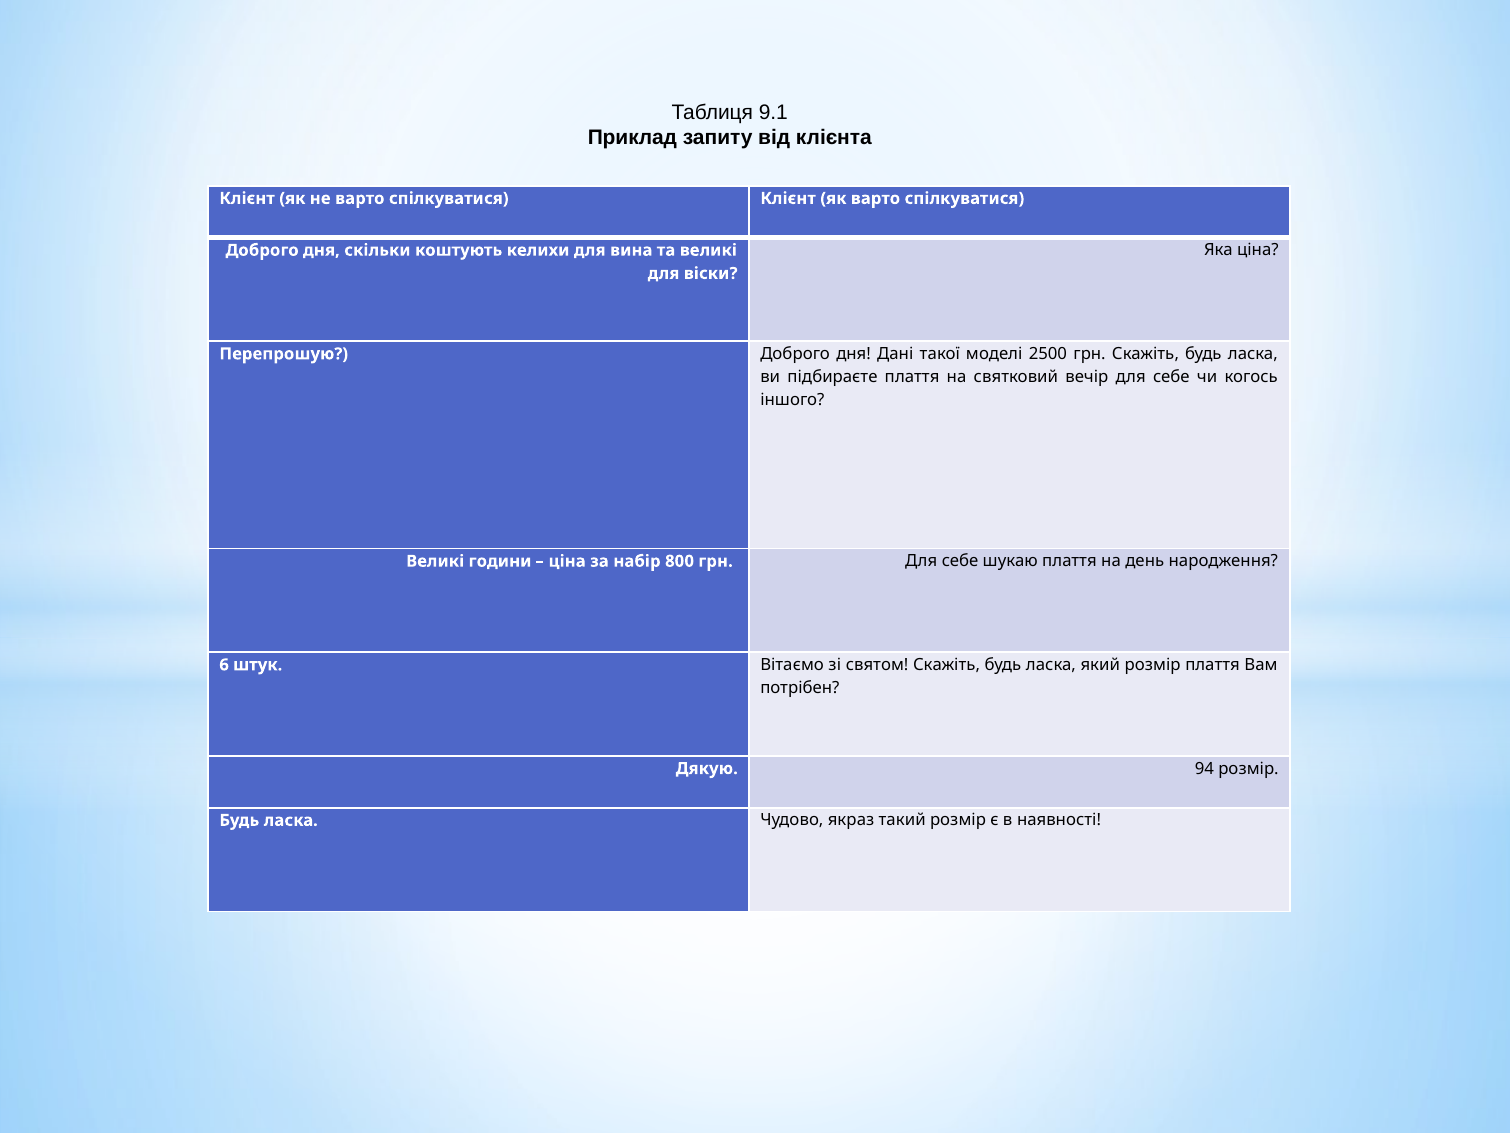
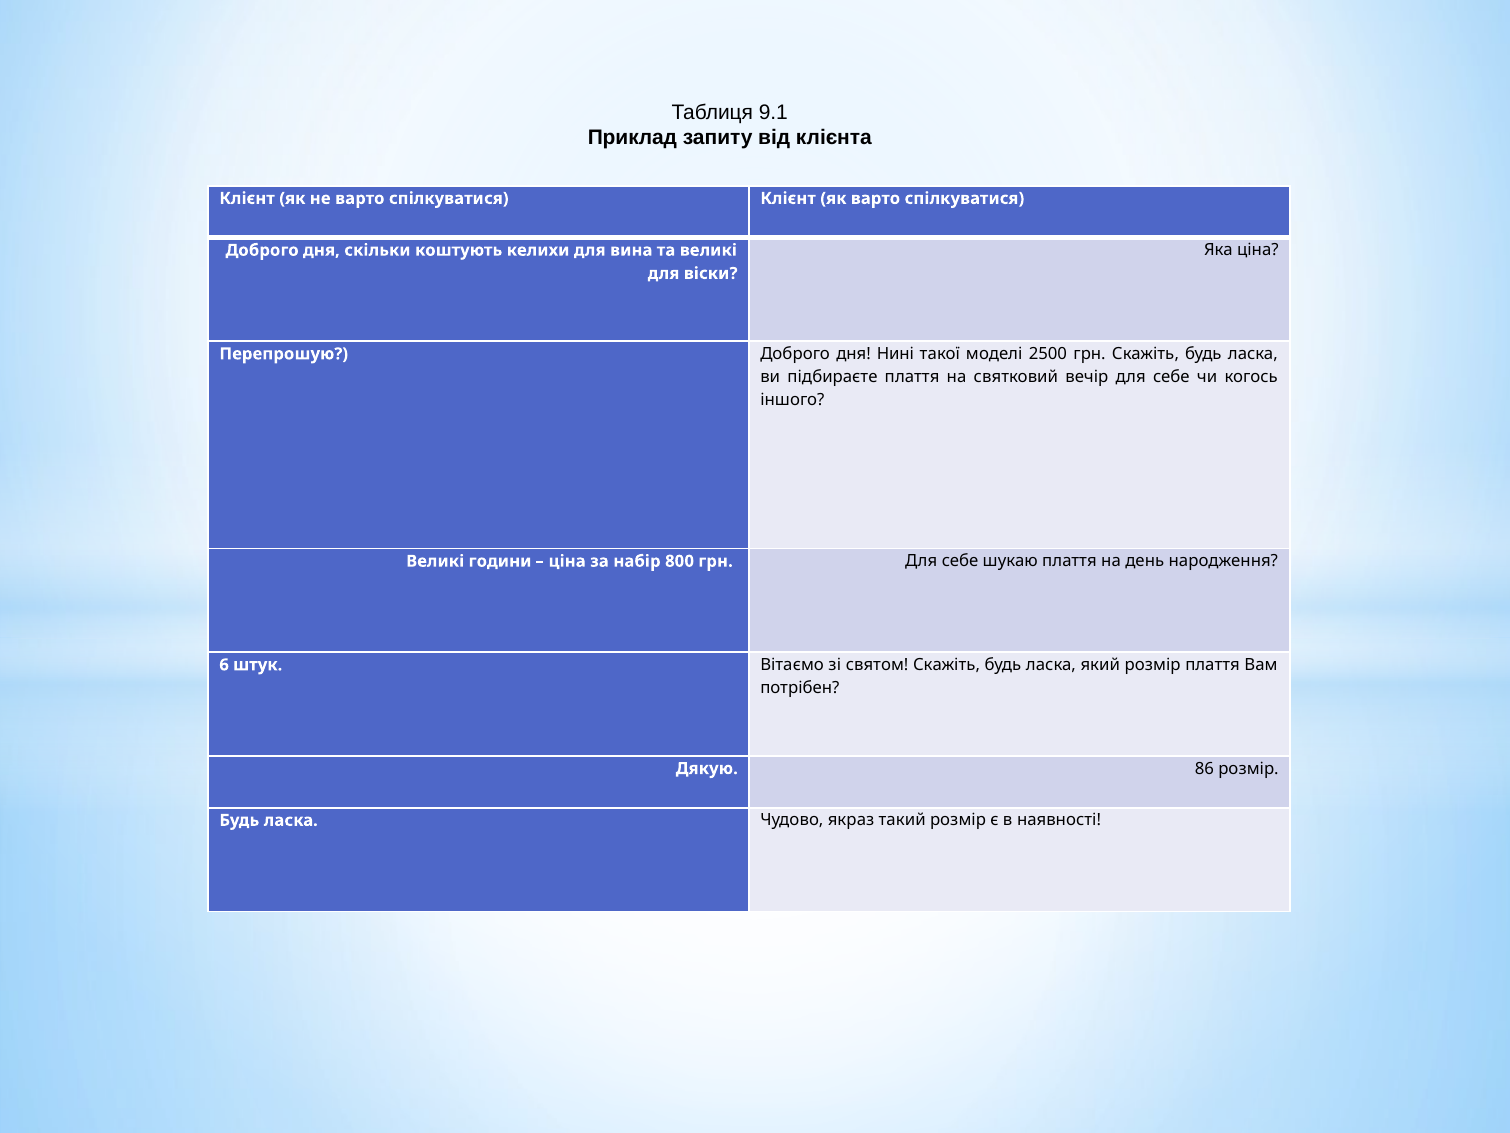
Дані: Дані -> Нині
94: 94 -> 86
